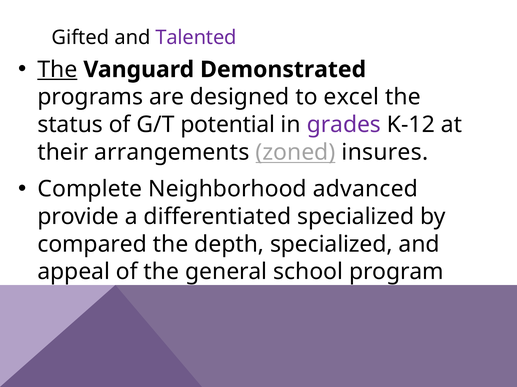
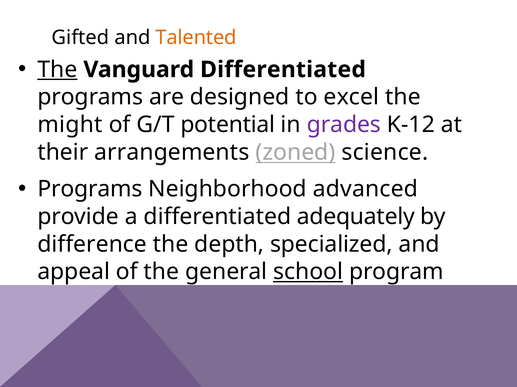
Talented colour: purple -> orange
Vanguard Demonstrated: Demonstrated -> Differentiated
status: status -> might
insures: insures -> science
Complete at (90, 189): Complete -> Programs
differentiated specialized: specialized -> adequately
compared: compared -> difference
school underline: none -> present
